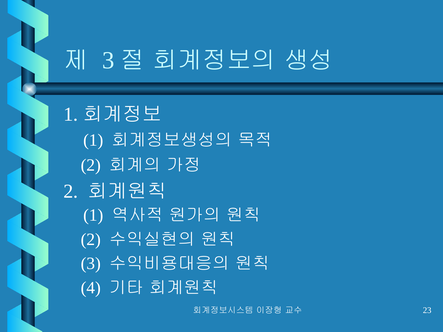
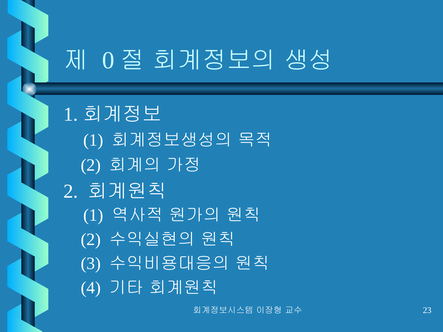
3 at (108, 60): 3 -> 0
